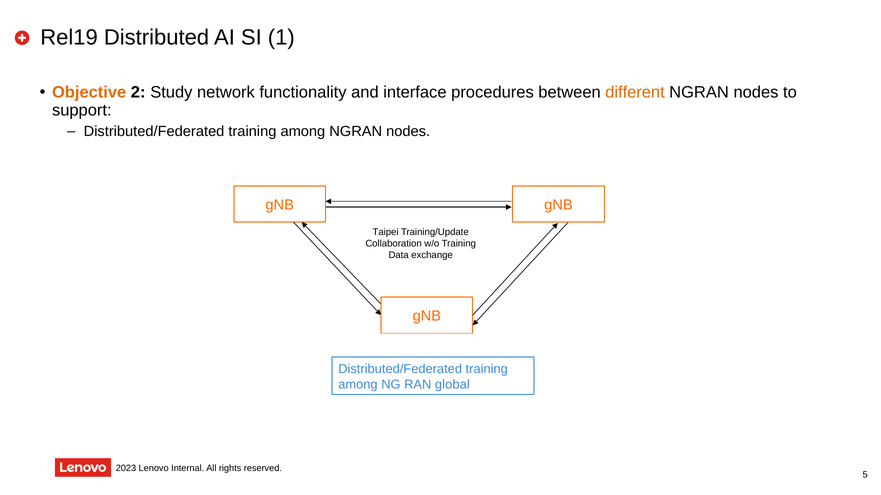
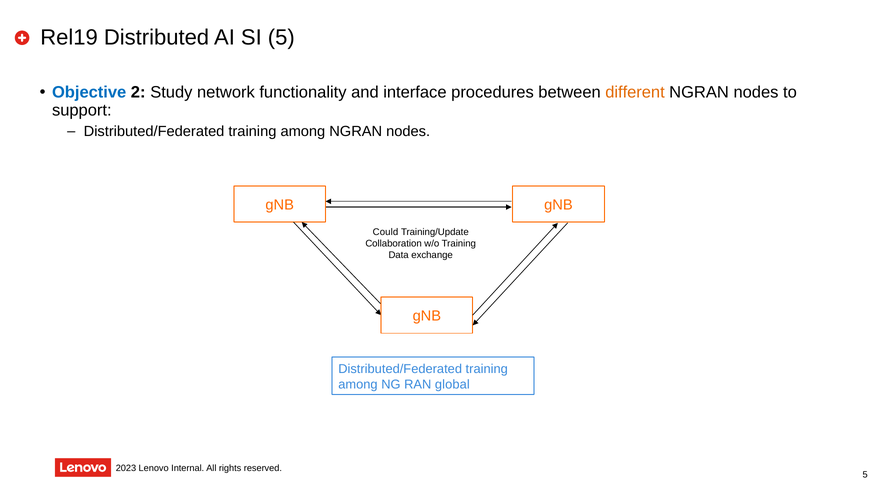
SI 1: 1 -> 5
Objective colour: orange -> blue
Taipei: Taipei -> Could
